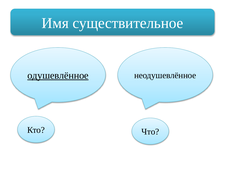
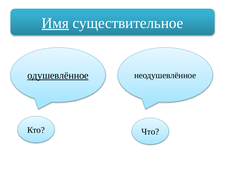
Имя underline: none -> present
